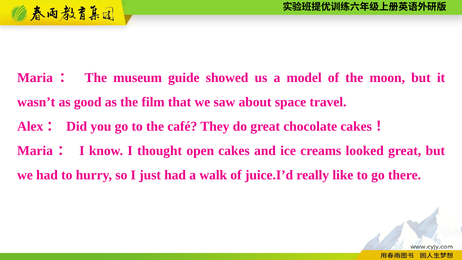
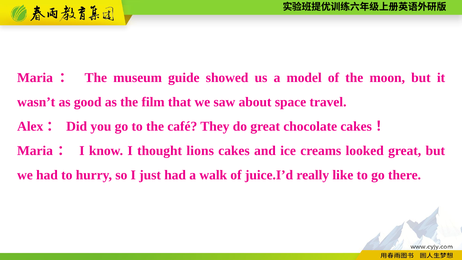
open: open -> lions
